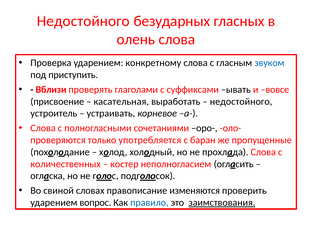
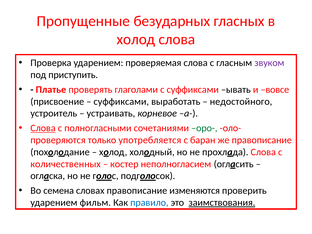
Недостойного at (83, 21): Недостойного -> Пропущенные
олень at (136, 39): олень -> холод
конкретному: конкретному -> проверяемая
звуком colour: blue -> purple
Вблизи: Вблизи -> Платье
касательная at (121, 101): касательная -> суффиксами
Слова at (43, 128) underline: none -> present
оро- colour: black -> green
же пропущенные: пропущенные -> правописание
свиной: свиной -> семена
вопрос: вопрос -> фильм
